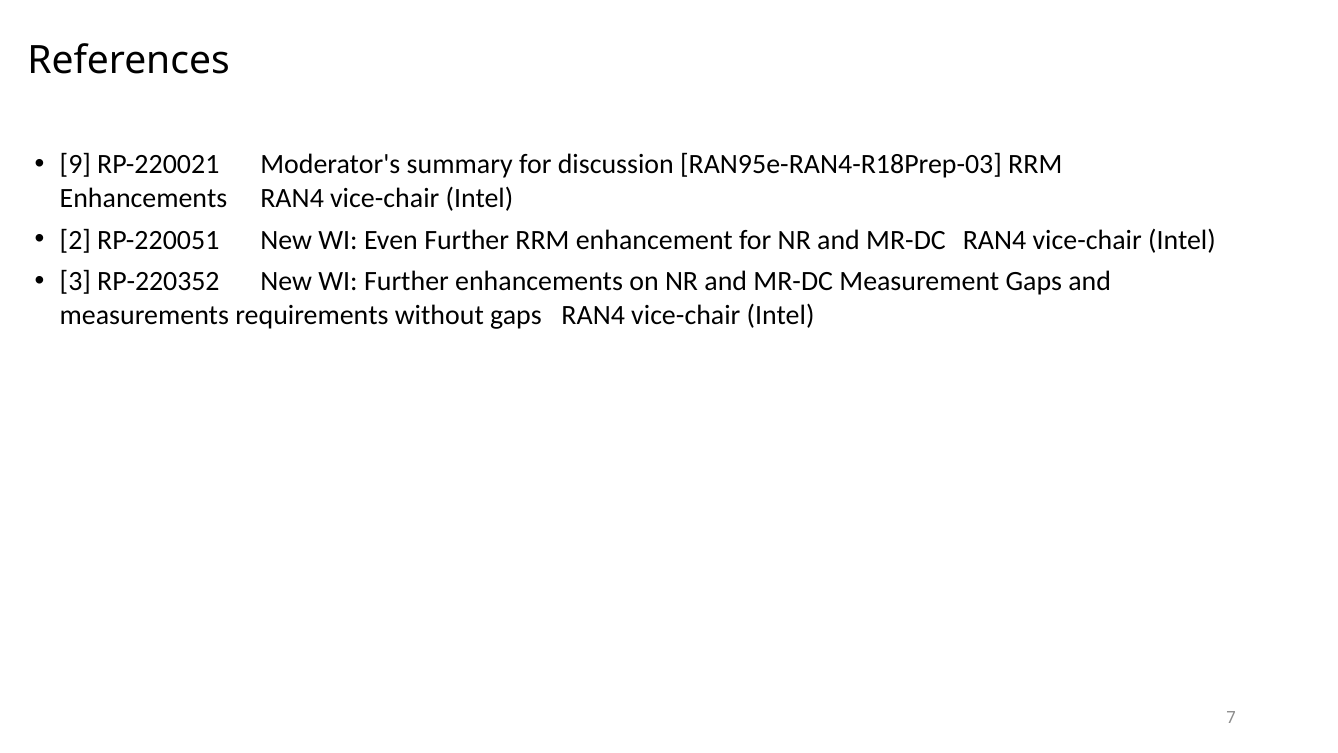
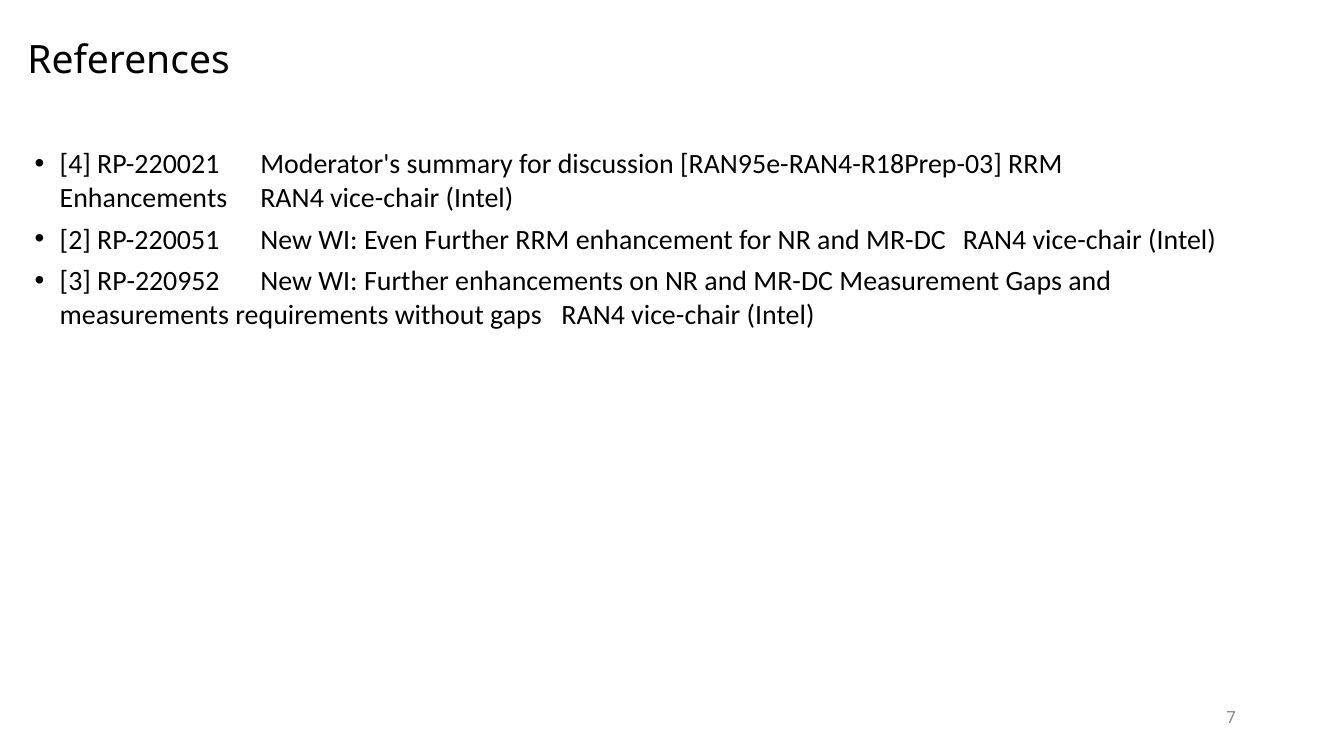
9: 9 -> 4
RP-220352: RP-220352 -> RP-220952
